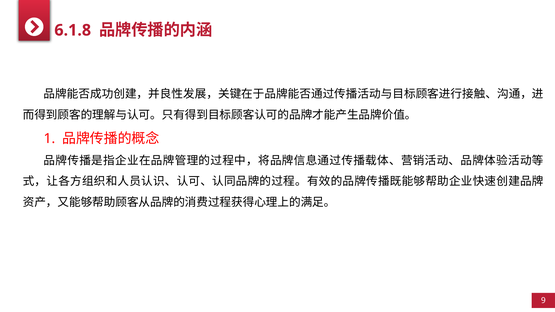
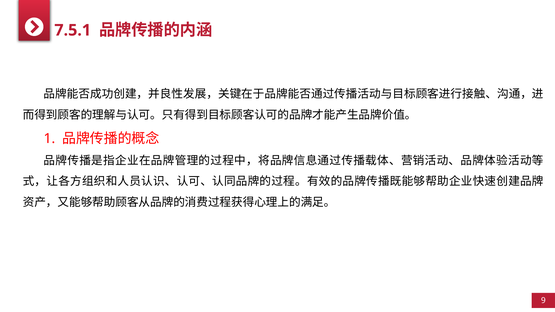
6.1.8: 6.1.8 -> 7.5.1
